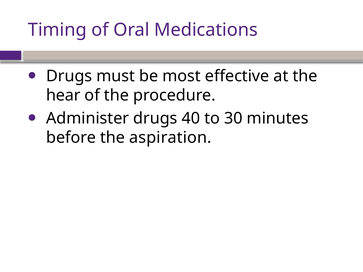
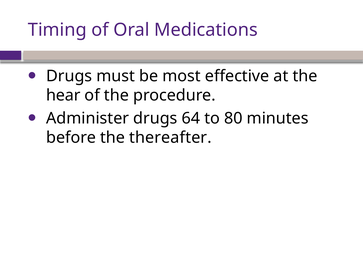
40: 40 -> 64
30: 30 -> 80
aspiration: aspiration -> thereafter
